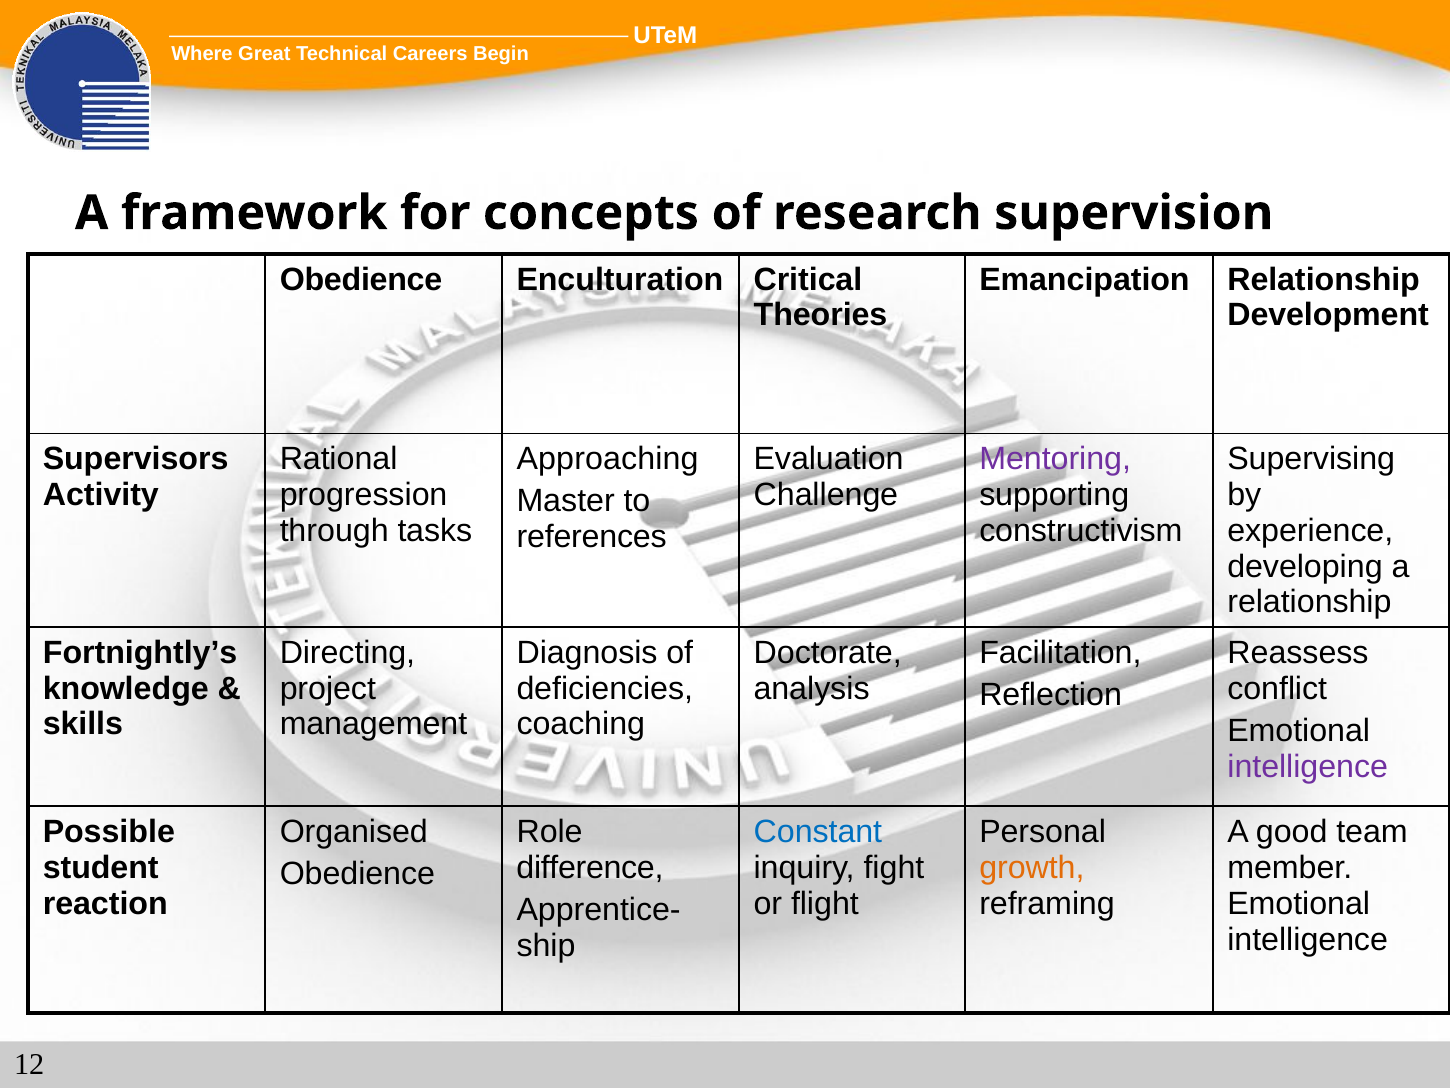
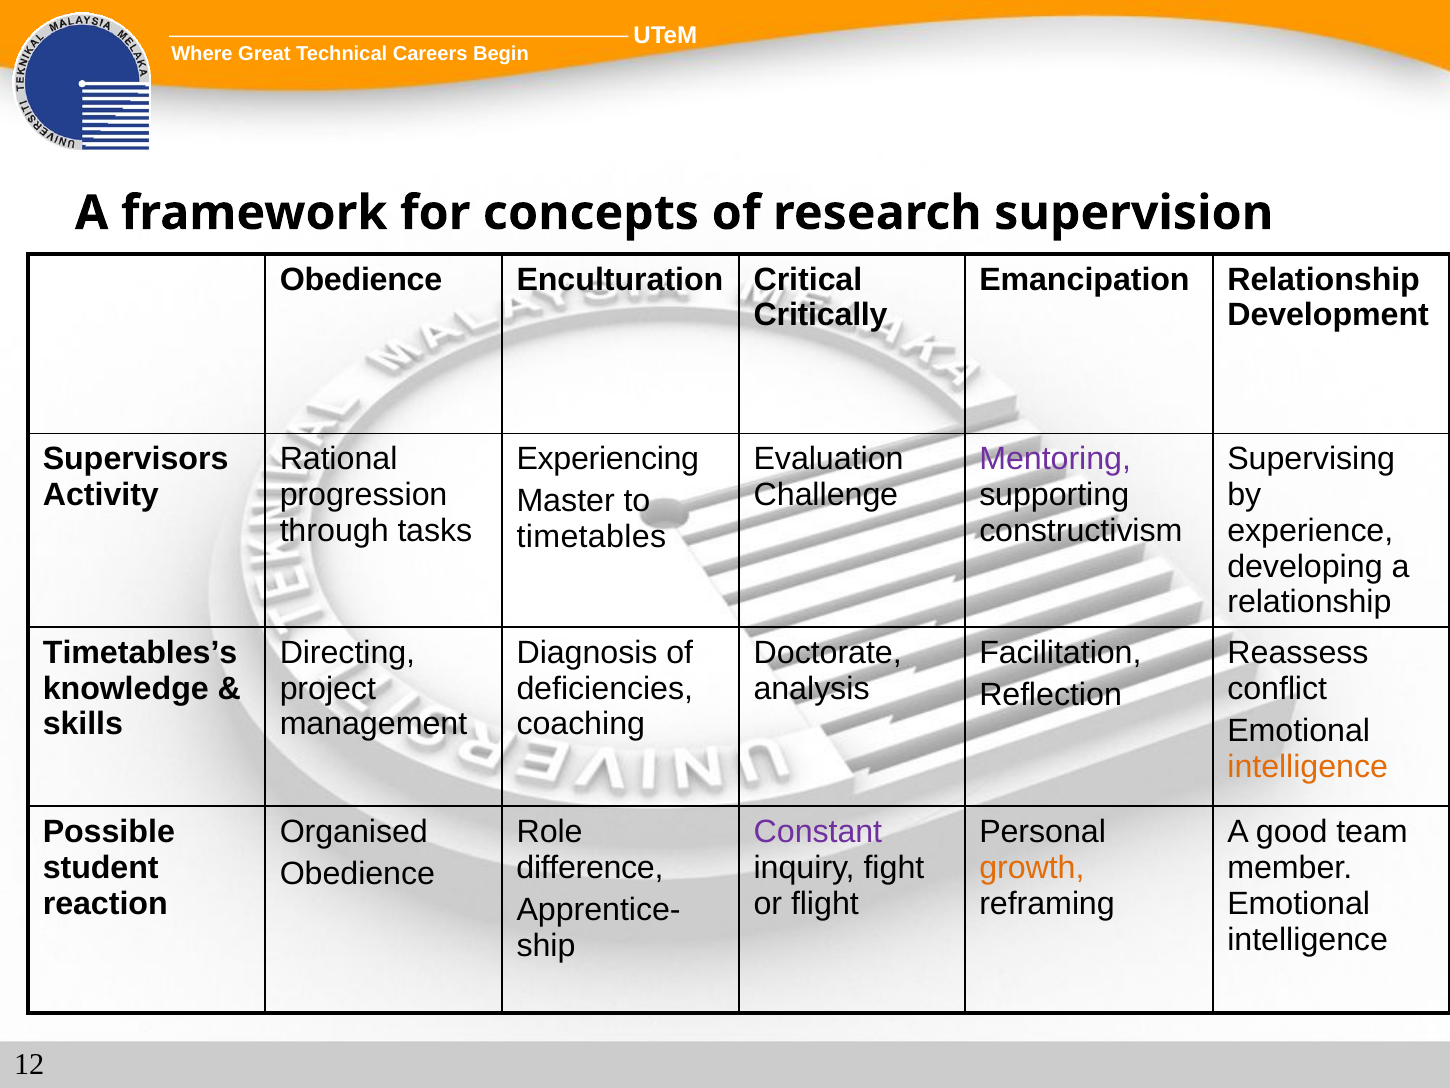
Theories: Theories -> Critically
Approaching: Approaching -> Experiencing
references: references -> timetables
Fortnightly’s: Fortnightly’s -> Timetables’s
intelligence at (1308, 766) colour: purple -> orange
Constant colour: blue -> purple
